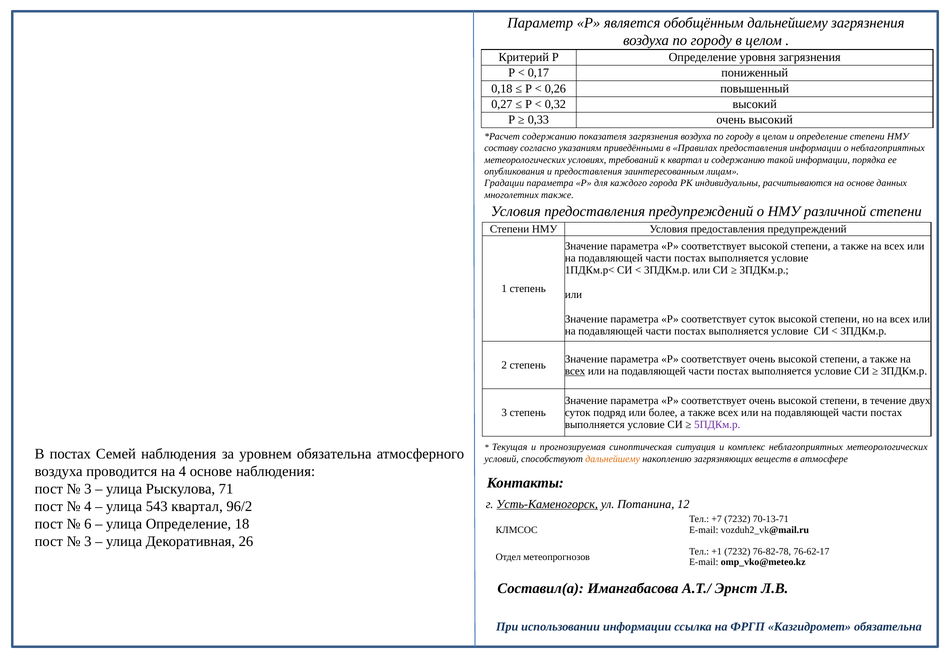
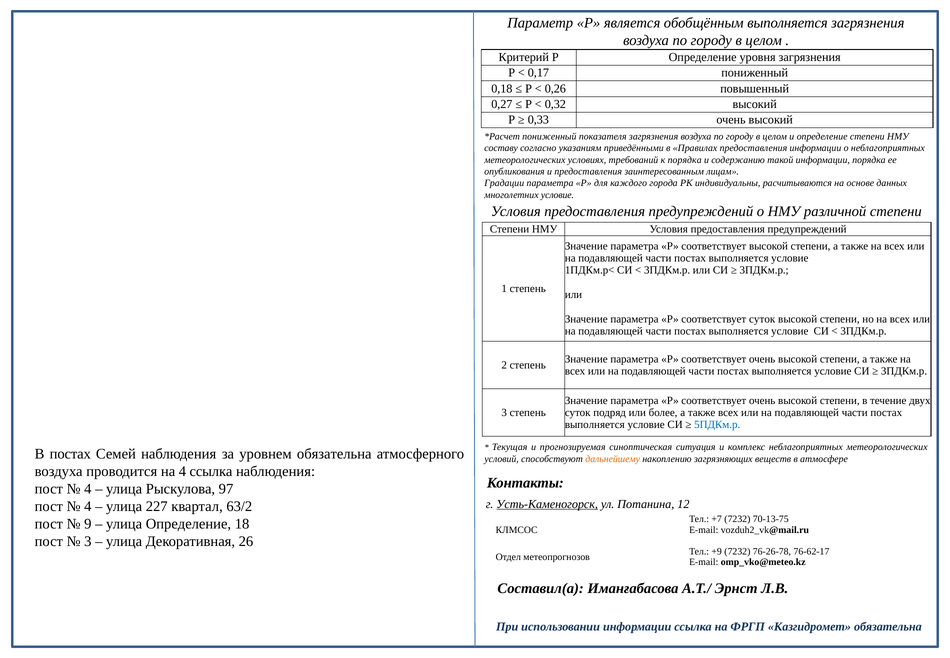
обобщённым дальнейшему: дальнейшему -> выполняется
содержанию at (549, 136): содержанию -> пониженный
к квартал: квартал -> порядка
многолетних также: также -> условие
всех at (575, 371) underline: present -> none
5ПДКм.р colour: purple -> blue
4 основе: основе -> ссылка
3 at (88, 489): 3 -> 4
71: 71 -> 97
543: 543 -> 227
96/2: 96/2 -> 63/2
70-13-71: 70-13-71 -> 70-13-75
6: 6 -> 9
+1: +1 -> +9
76-82-78: 76-82-78 -> 76-26-78
